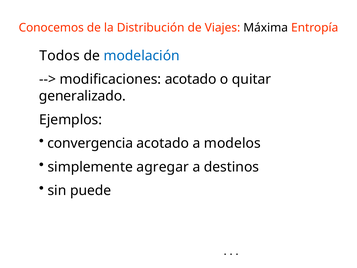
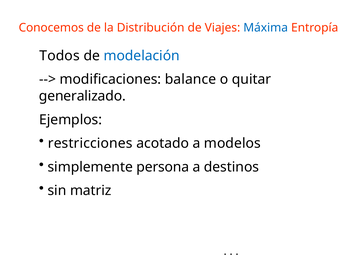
Máxima colour: black -> blue
modificaciones acotado: acotado -> balance
convergencia: convergencia -> restricciones
agregar: agregar -> persona
puede: puede -> matriz
